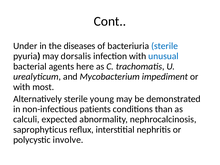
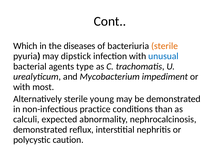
Under: Under -> Which
sterile at (165, 46) colour: blue -> orange
dorsalis: dorsalis -> dipstick
here: here -> type
patients: patients -> practice
saprophyticus at (40, 130): saprophyticus -> demonstrated
involve: involve -> caution
